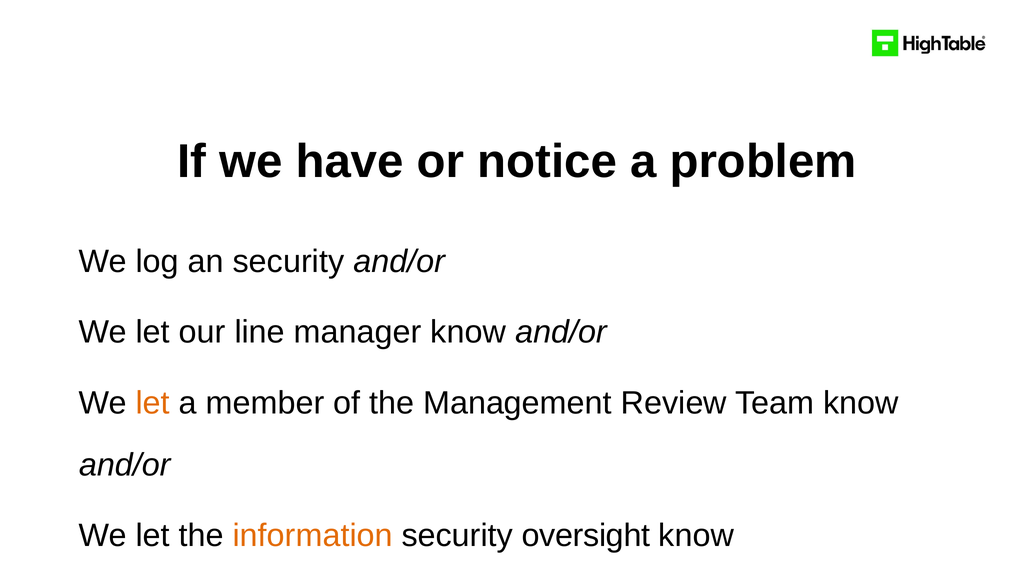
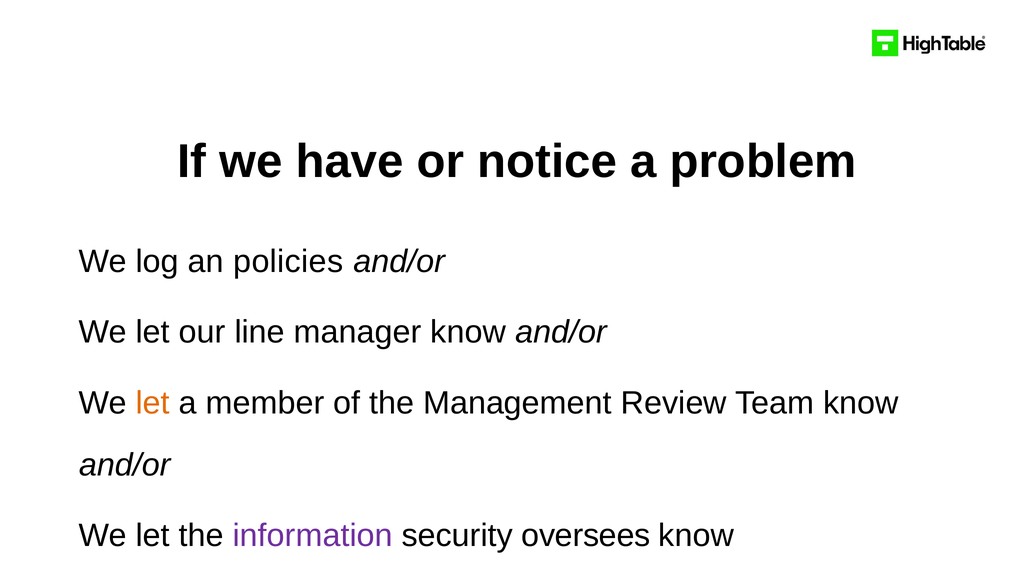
an security: security -> policies
information colour: orange -> purple
oversight: oversight -> oversees
